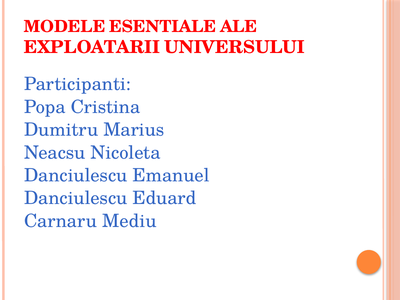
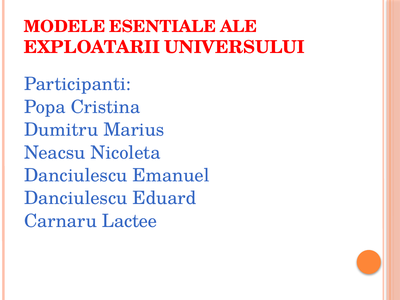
Mediu: Mediu -> Lactee
